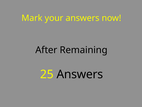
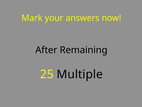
25 Answers: Answers -> Multiple
